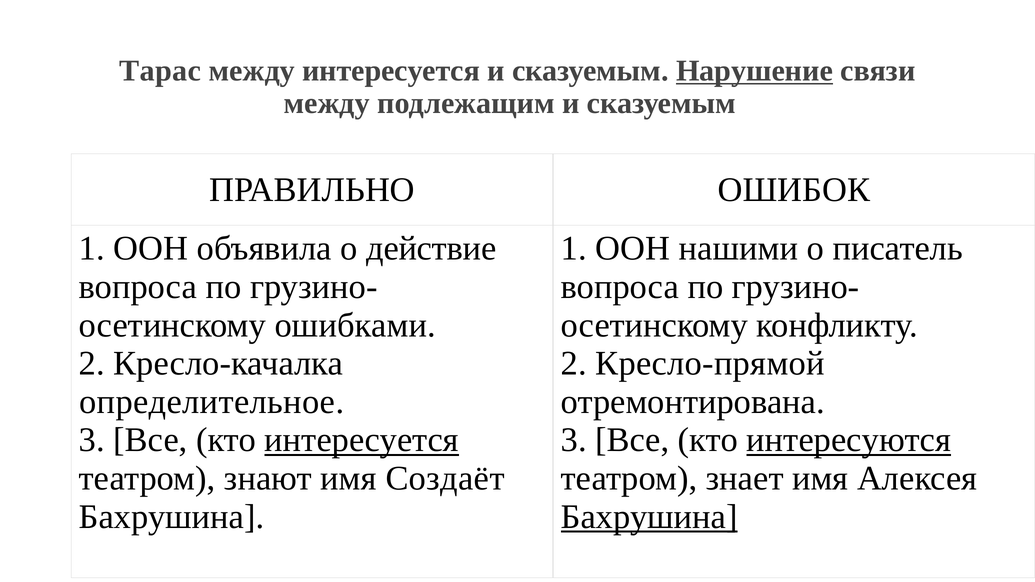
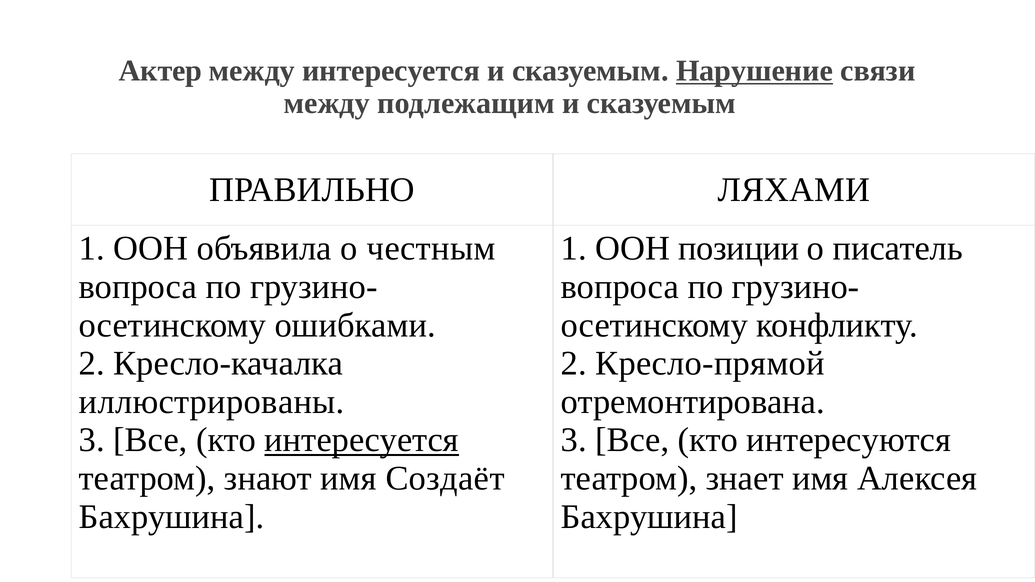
Тарас: Тарас -> Актер
ОШИБОК: ОШИБОК -> ЛЯХАМИ
действие: действие -> честным
нашими: нашими -> позиции
определительное: определительное -> иллюстрированы
интересуются underline: present -> none
Бахрушина at (649, 517) underline: present -> none
